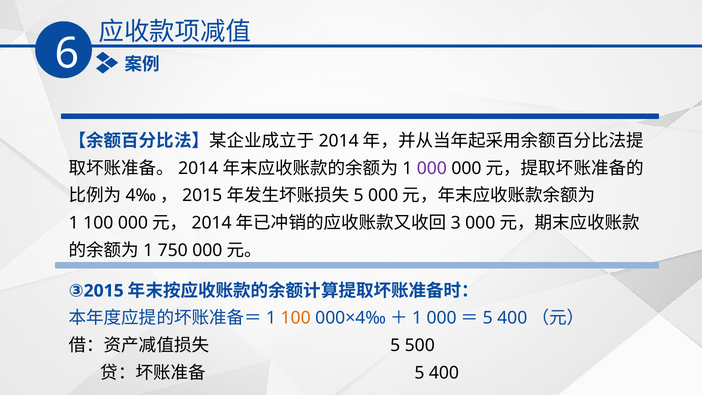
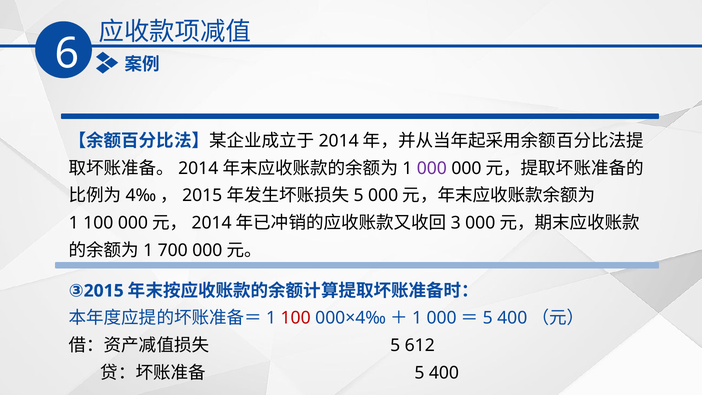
750: 750 -> 700
100 at (296, 318) colour: orange -> red
500: 500 -> 612
